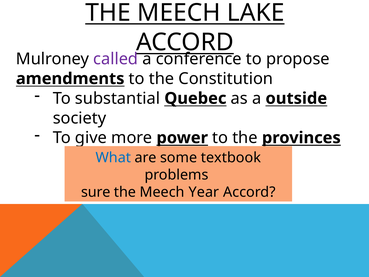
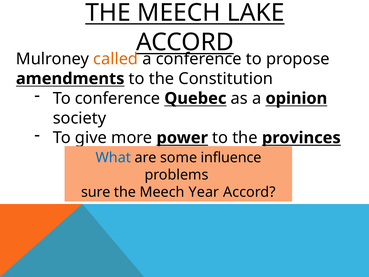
called colour: purple -> orange
To substantial: substantial -> conference
outside: outside -> opinion
textbook: textbook -> influence
